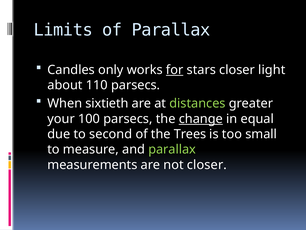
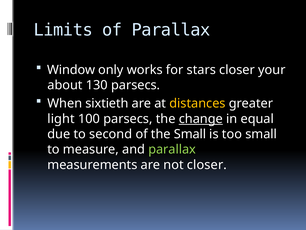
Candles: Candles -> Window
for underline: present -> none
light: light -> your
110: 110 -> 130
distances colour: light green -> yellow
your: your -> light
the Trees: Trees -> Small
